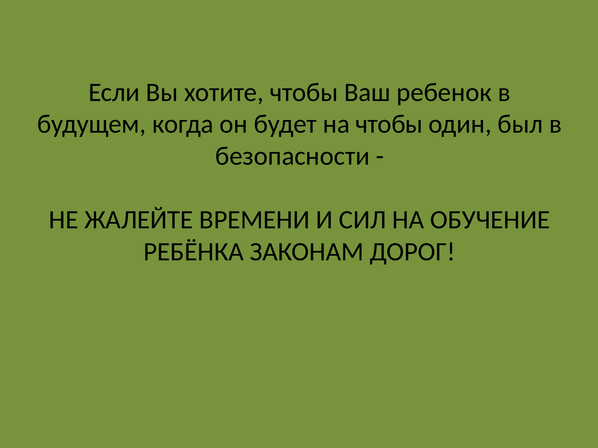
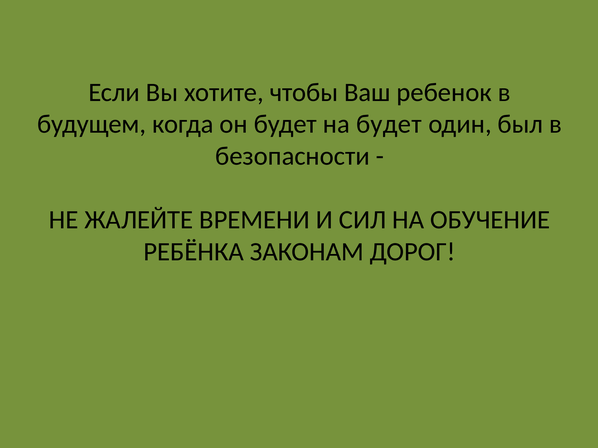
на чтобы: чтобы -> будет
